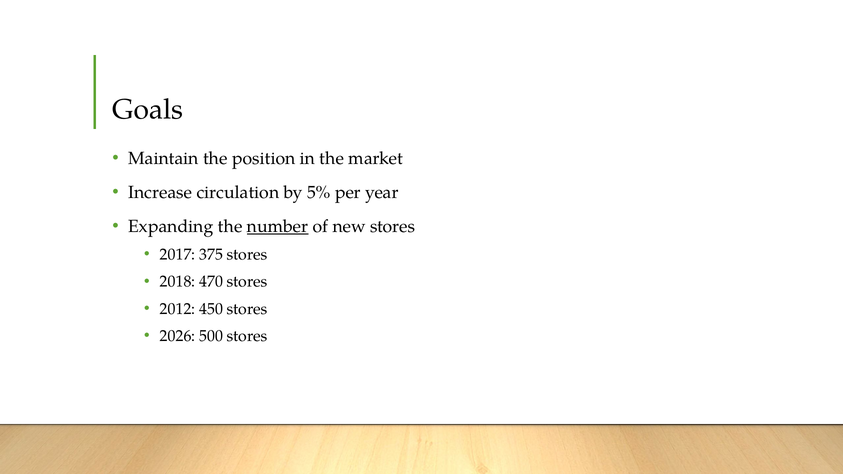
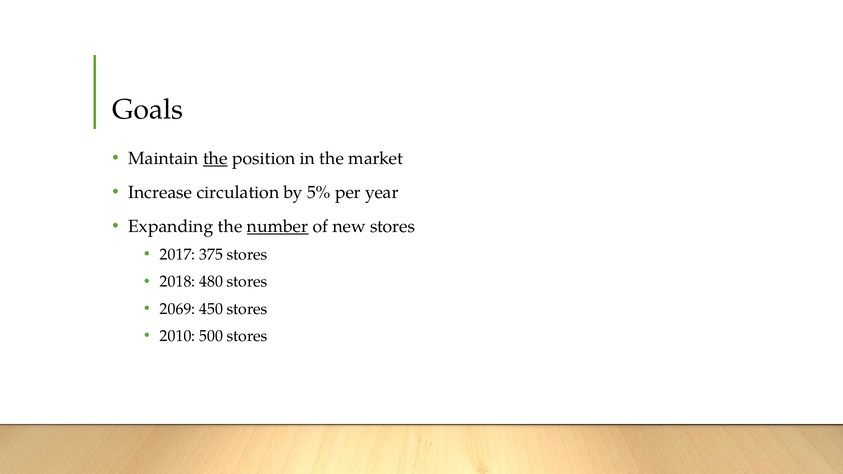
the at (215, 159) underline: none -> present
470: 470 -> 480
2012: 2012 -> 2069
2026: 2026 -> 2010
